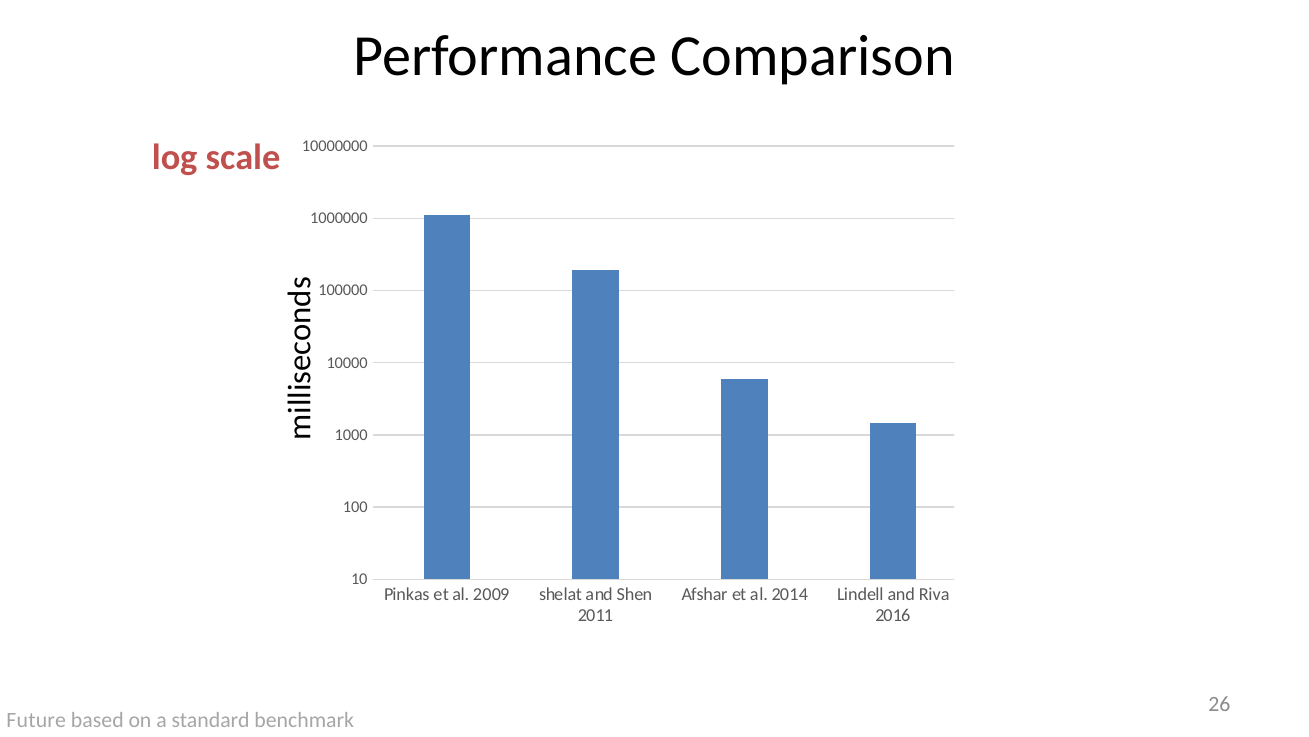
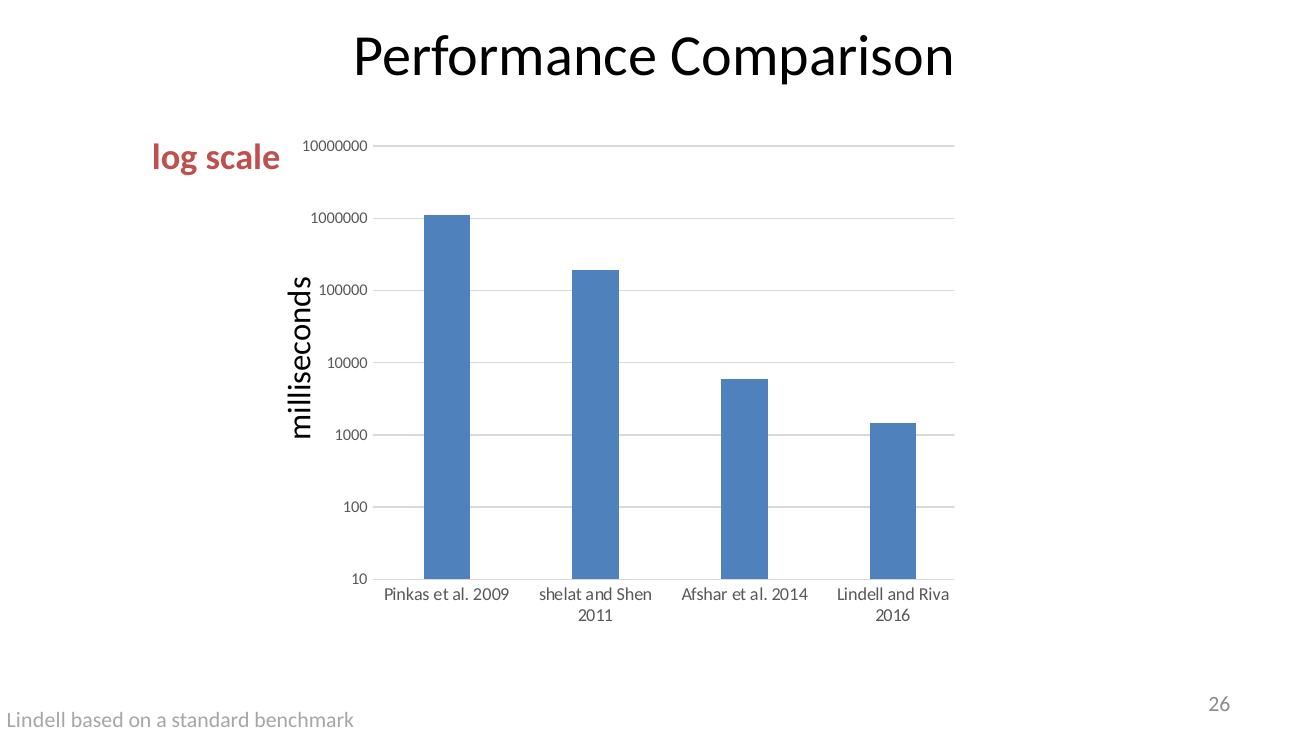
Future at (36, 720): Future -> Lindell
